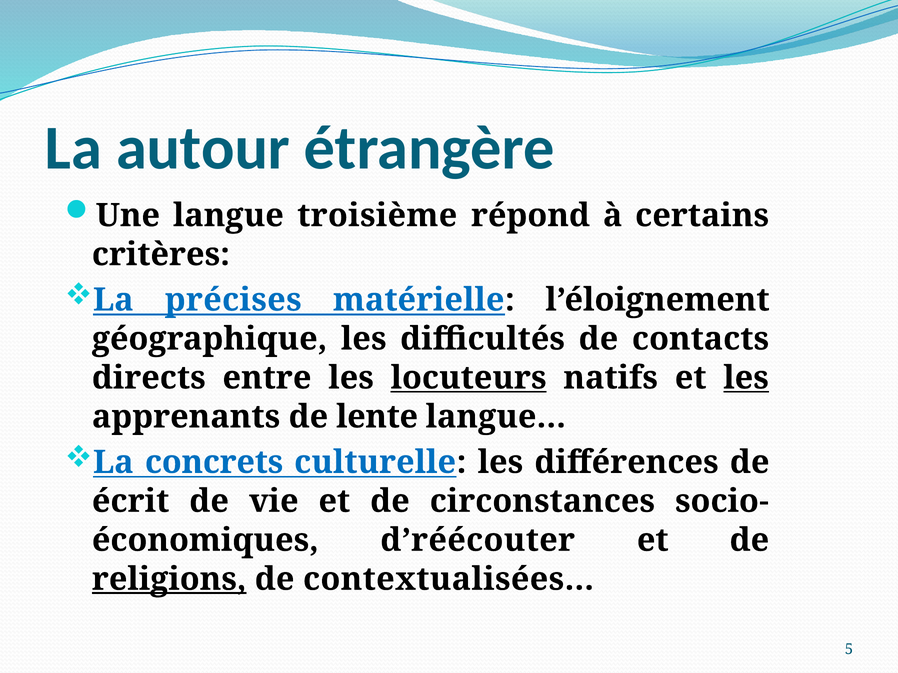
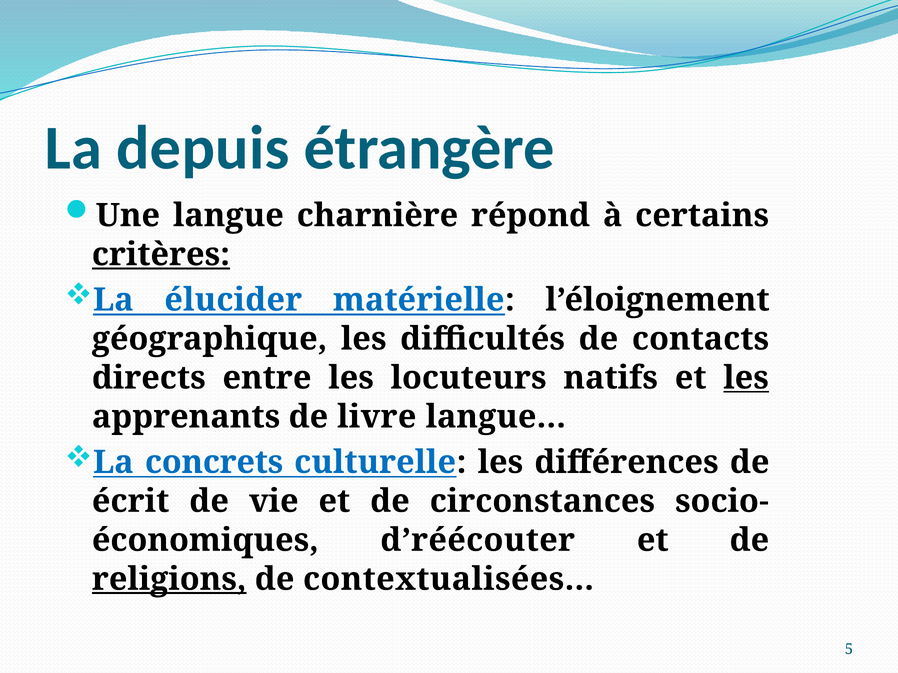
autour: autour -> depuis
troisième: troisième -> charnière
critères underline: none -> present
précises: précises -> élucider
locuteurs underline: present -> none
lente: lente -> livre
